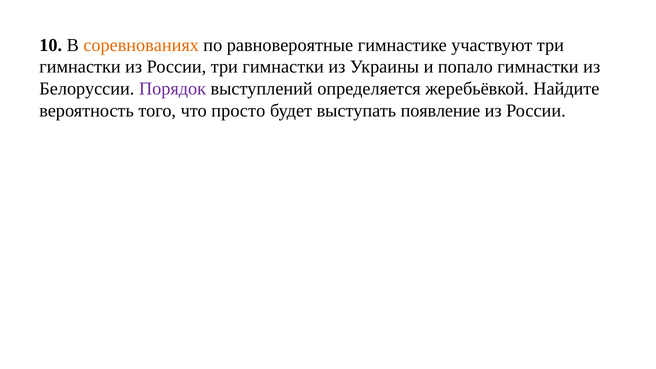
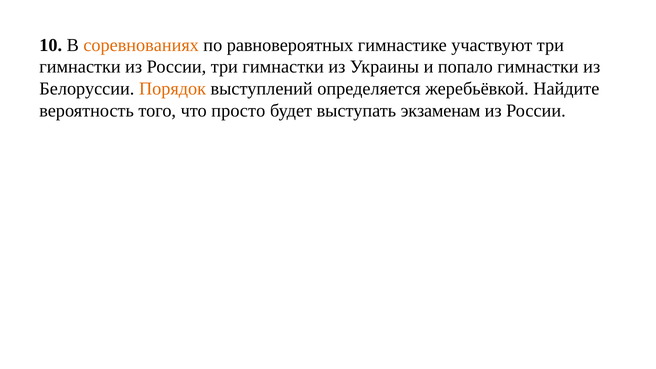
равновероятные: равновероятные -> равновероятных
Порядок colour: purple -> orange
появление: появление -> экзаменам
